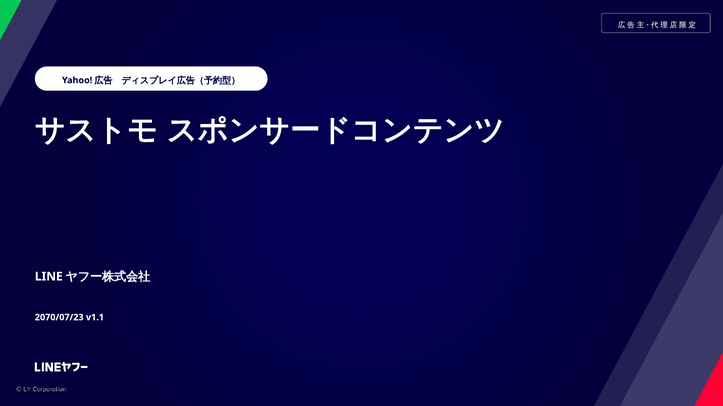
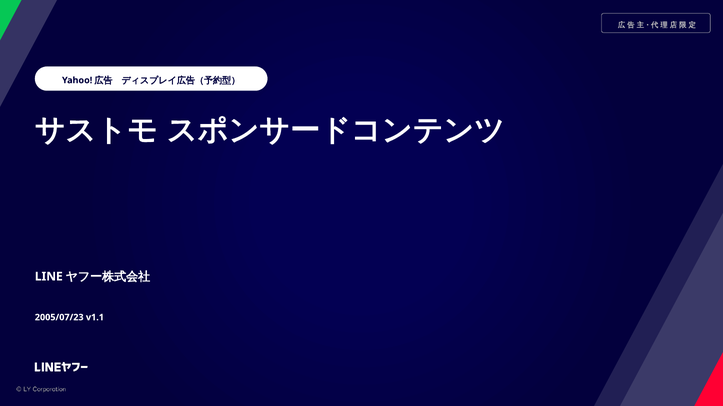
2070/07/23: 2070/07/23 -> 2005/07/23
